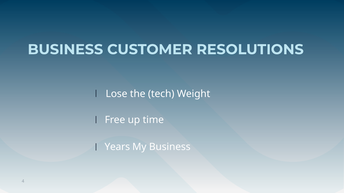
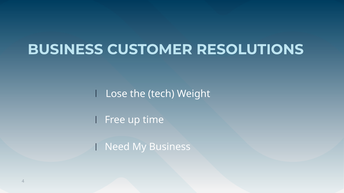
Years: Years -> Need
